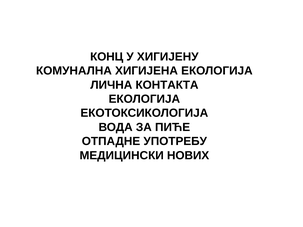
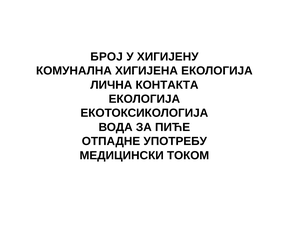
КОНЦ: КОНЦ -> БРОЈ
НОВИХ: НОВИХ -> ТОКОМ
